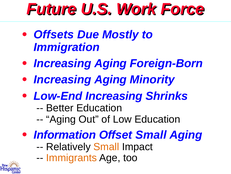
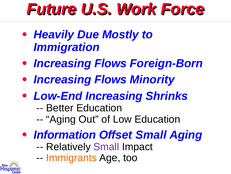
Offsets: Offsets -> Heavily
Aging at (111, 63): Aging -> Flows
Aging at (111, 79): Aging -> Flows
Small at (106, 146) colour: orange -> purple
